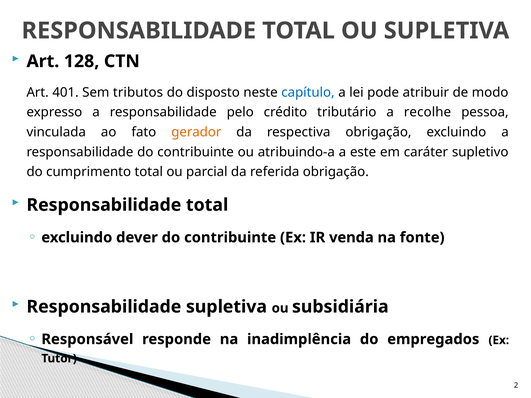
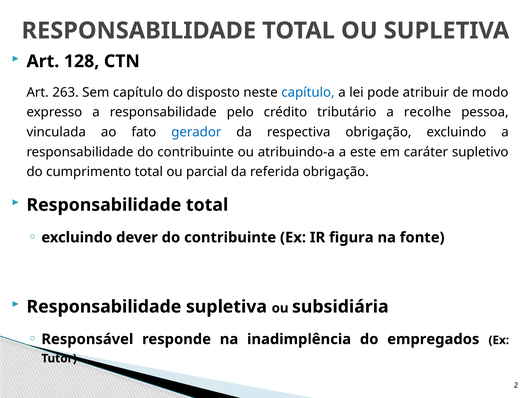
401: 401 -> 263
Sem tributos: tributos -> capítulo
gerador colour: orange -> blue
venda: venda -> figura
